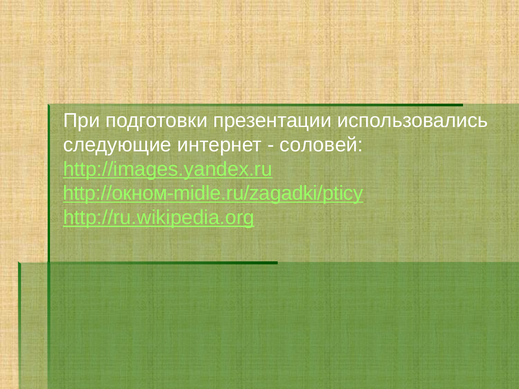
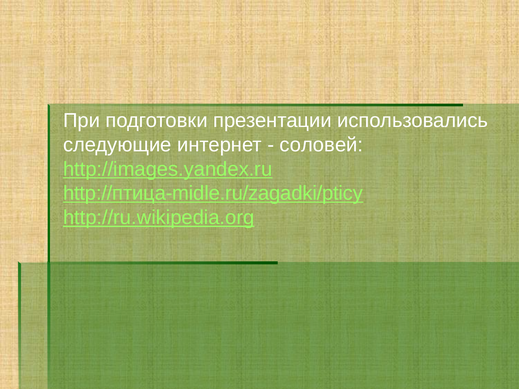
http://окном-midle.ru/zagadki/pticy: http://окном-midle.ru/zagadki/pticy -> http://птица-midle.ru/zagadki/pticy
